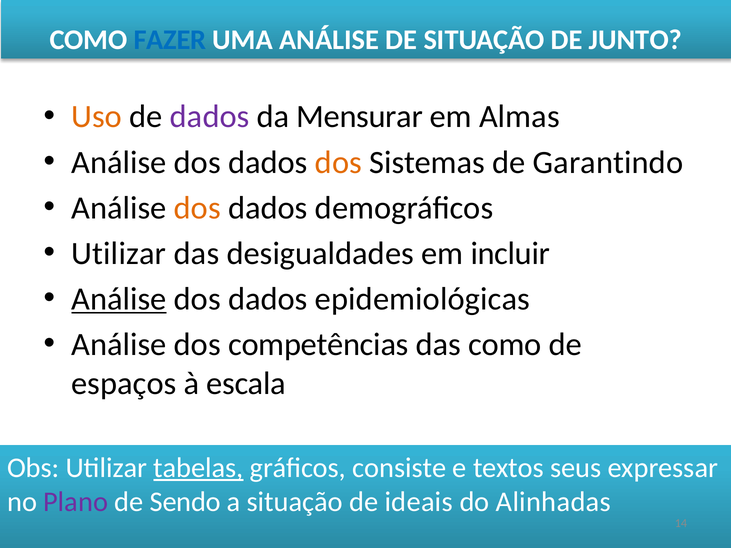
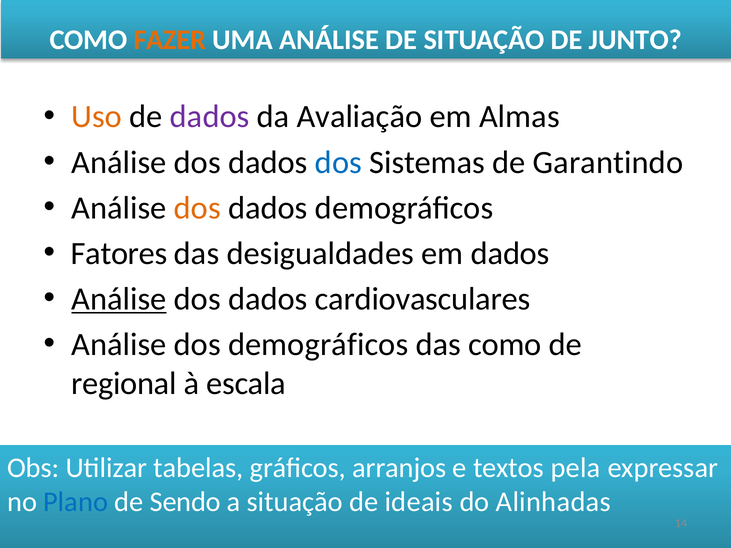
FAZER colour: blue -> orange
Mensurar: Mensurar -> Avaliação
dos at (338, 162) colour: orange -> blue
Utilizar at (119, 253): Utilizar -> Fatores
em incluir: incluir -> dados
epidemiológicas: epidemiológicas -> cardiovasculares
dos competências: competências -> demográficos
espaços: espaços -> regional
tabelas underline: present -> none
consiste: consiste -> arranjos
seus: seus -> pela
Plano colour: purple -> blue
